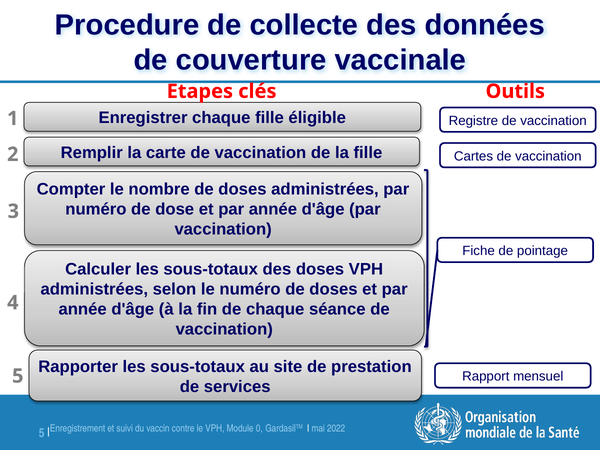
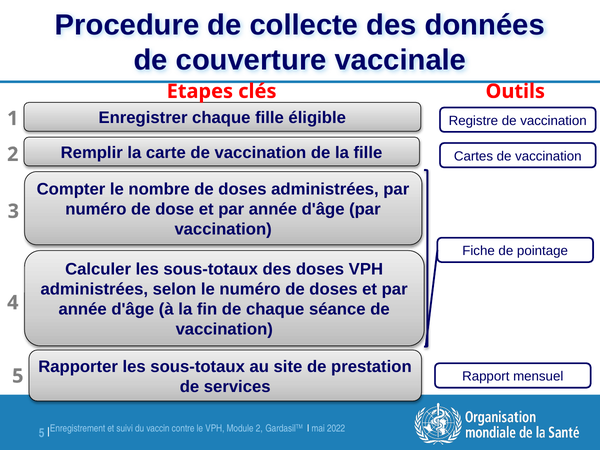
0 at (259, 428): 0 -> 2
